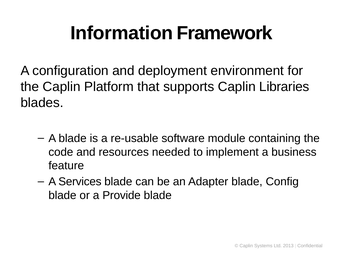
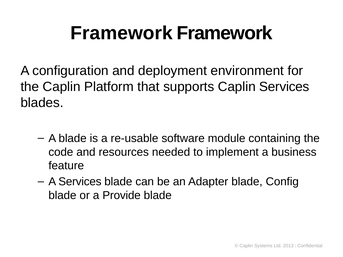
Information at (122, 33): Information -> Framework
Caplin Libraries: Libraries -> Services
